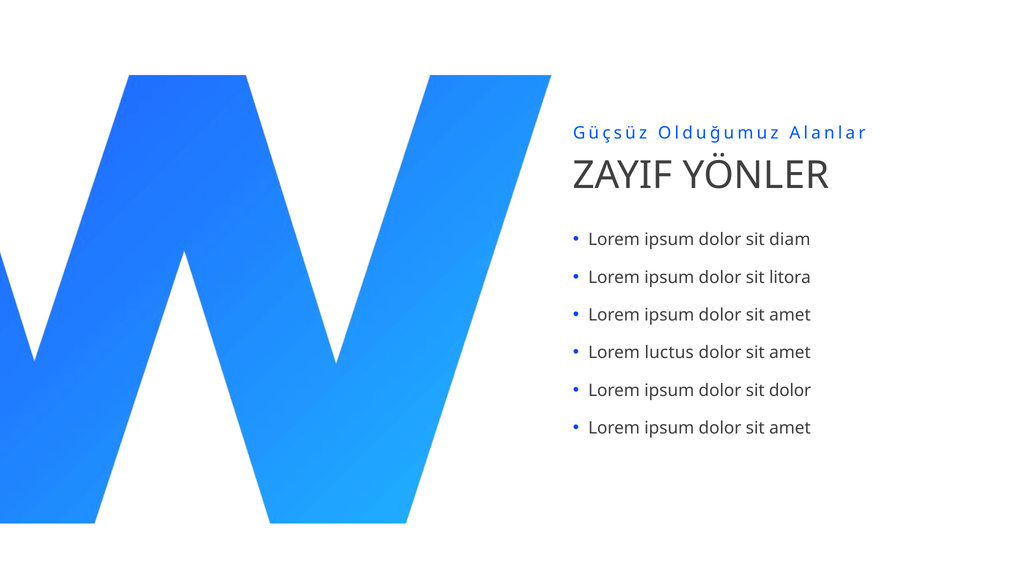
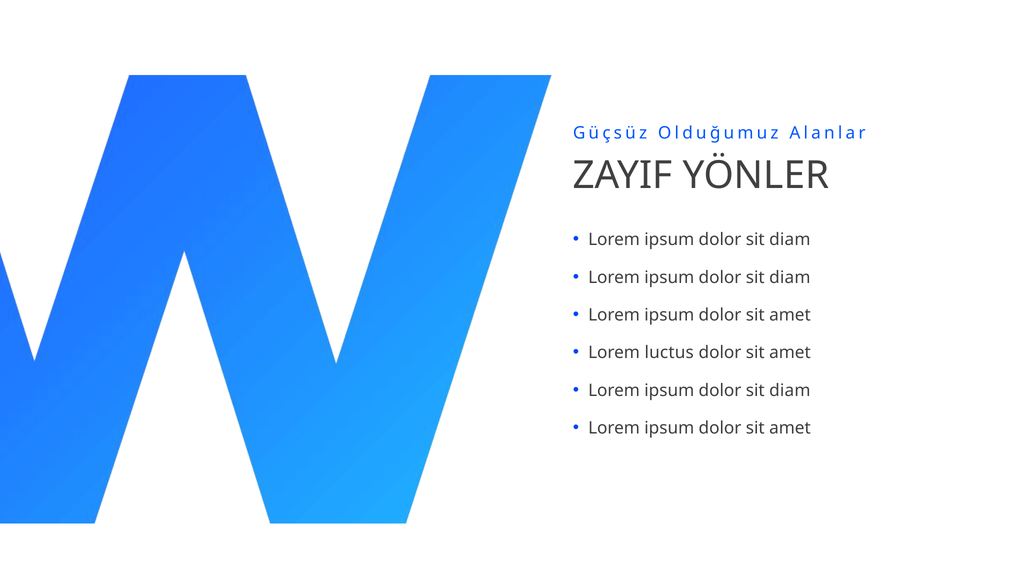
litora at (790, 277): litora -> diam
dolor at (790, 390): dolor -> diam
